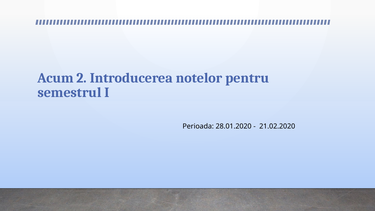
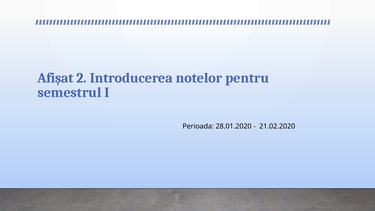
Acum: Acum -> Afișat
